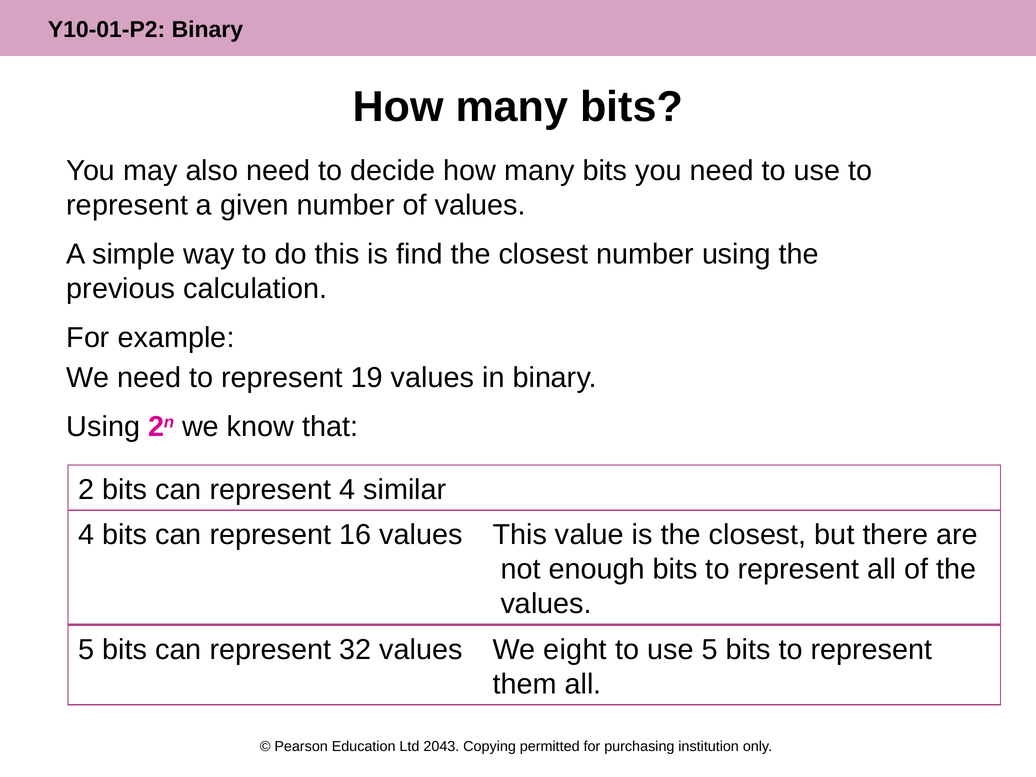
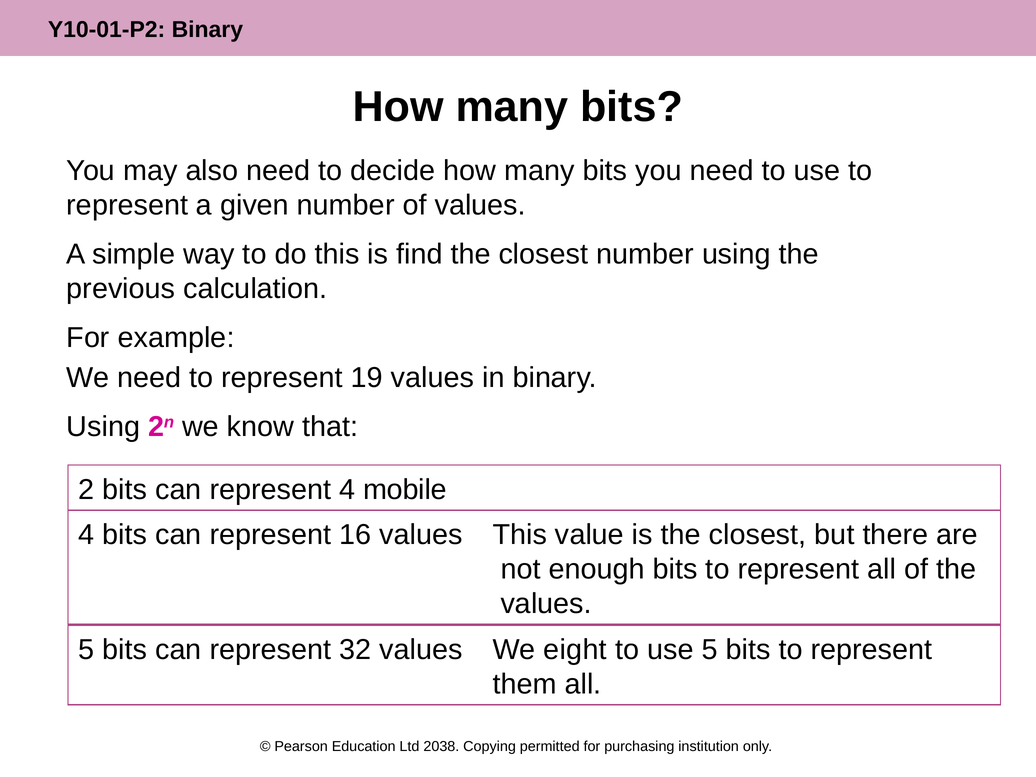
similar: similar -> mobile
2043: 2043 -> 2038
